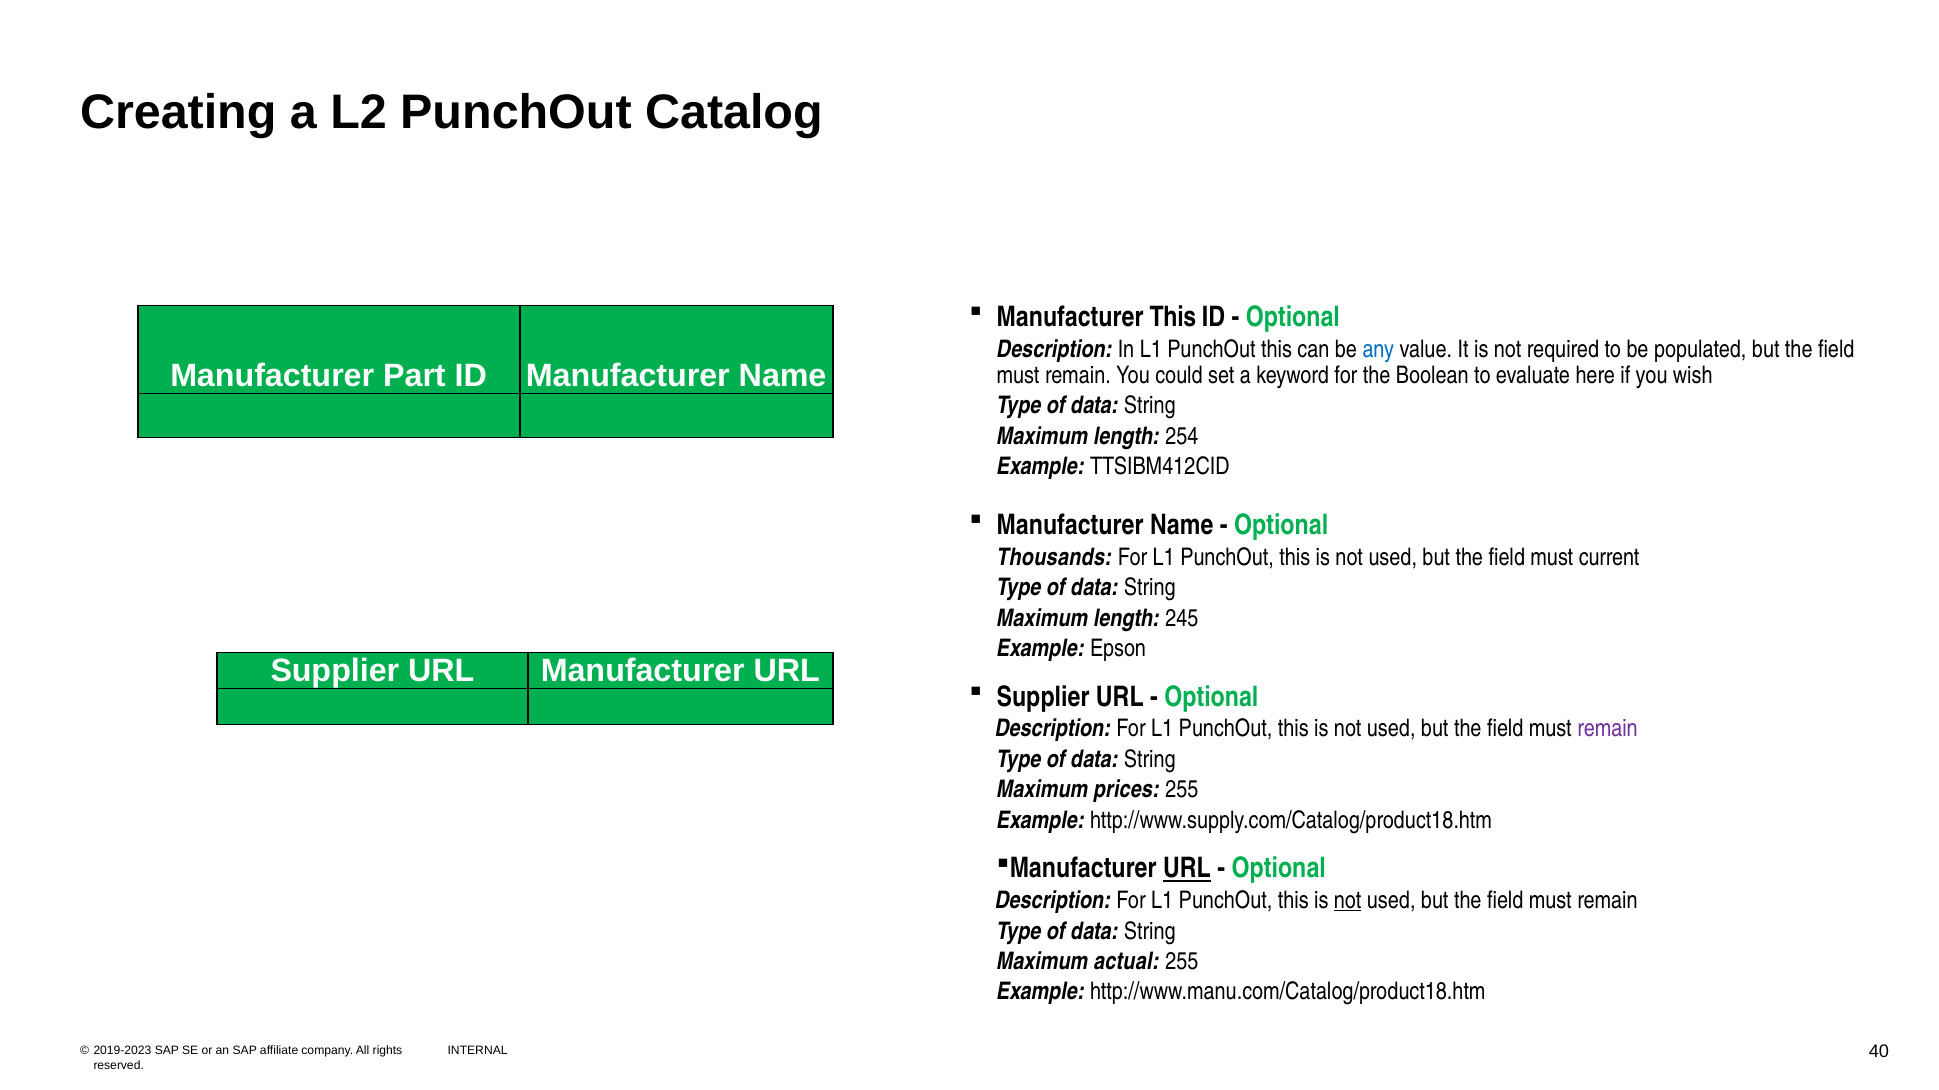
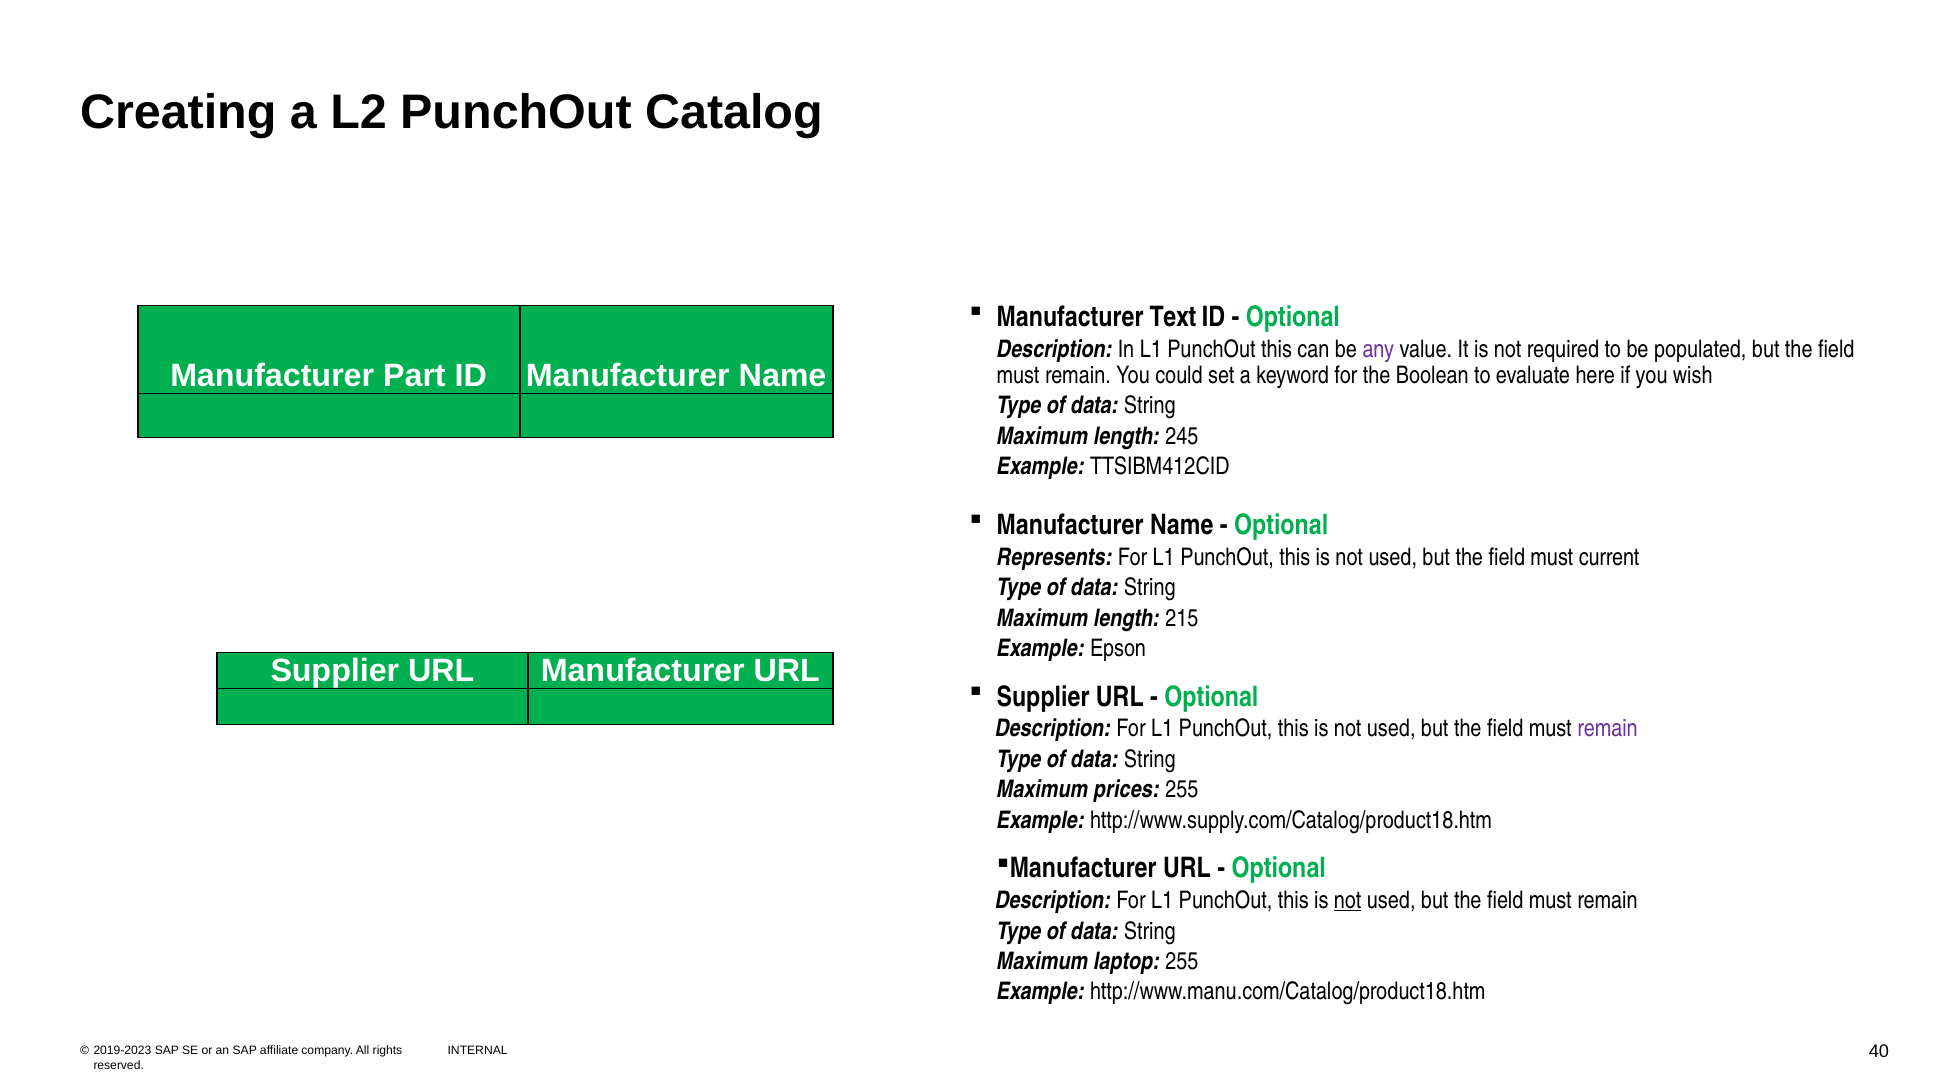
Manufacturer This: This -> Text
any colour: blue -> purple
254: 254 -> 245
Thousands: Thousands -> Represents
245: 245 -> 215
URL at (1187, 869) underline: present -> none
actual: actual -> laptop
